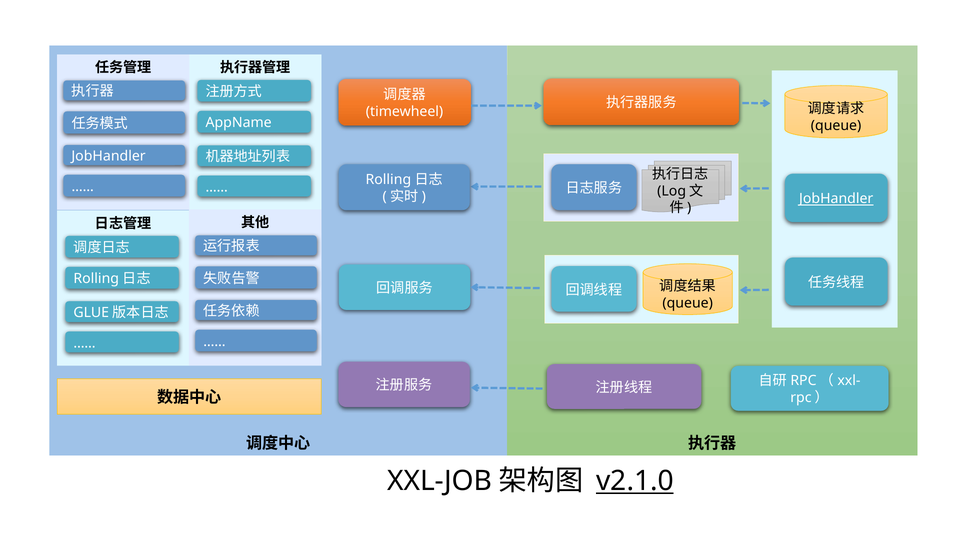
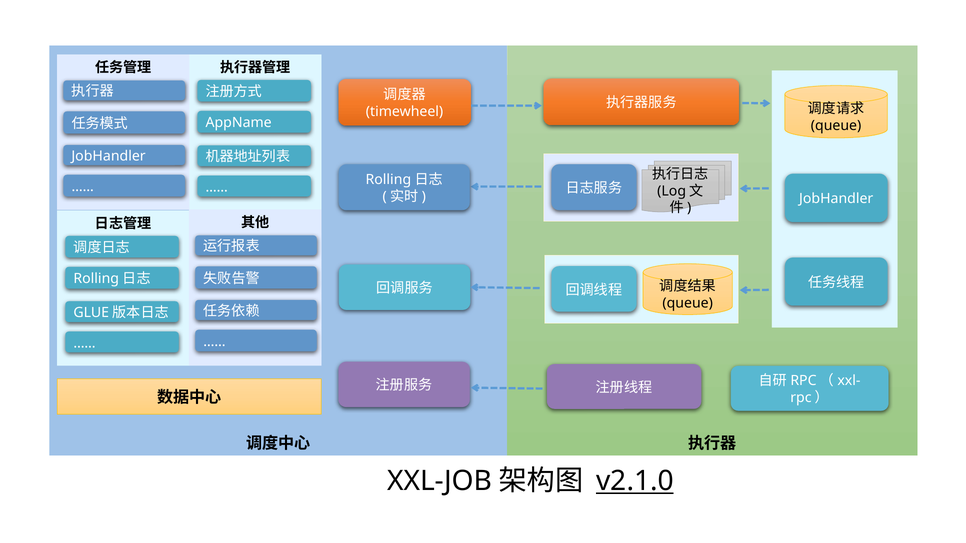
JobHandler at (836, 199) underline: present -> none
